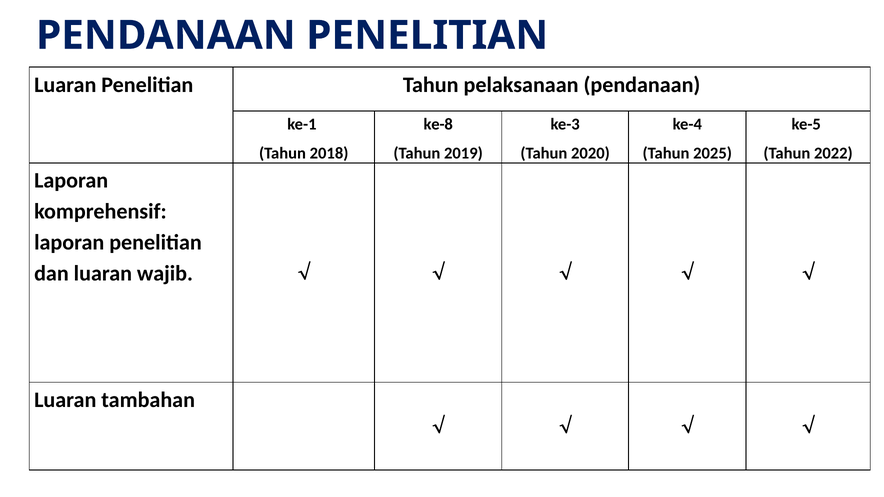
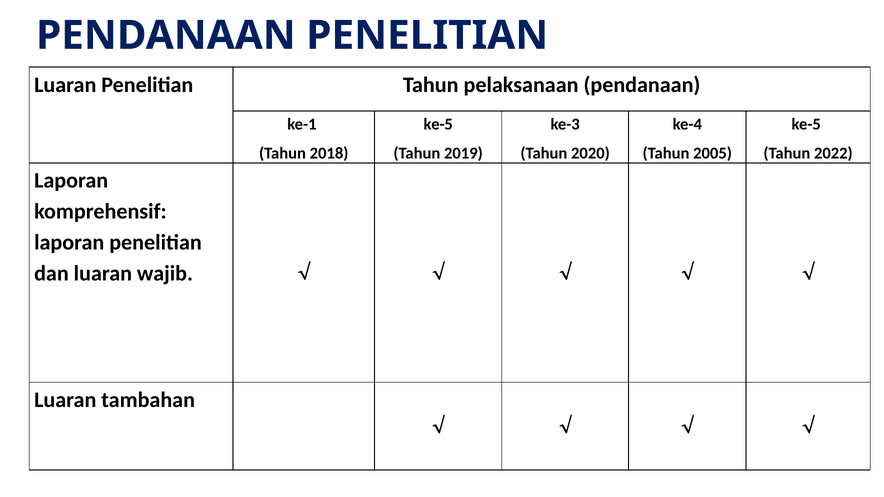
ke-8 at (438, 124): ke-8 -> ke-5
2025: 2025 -> 2005
